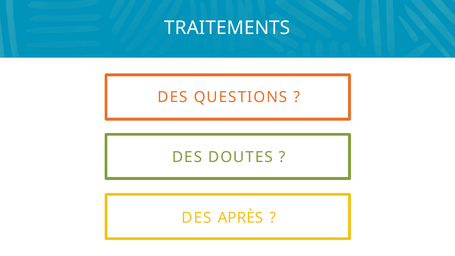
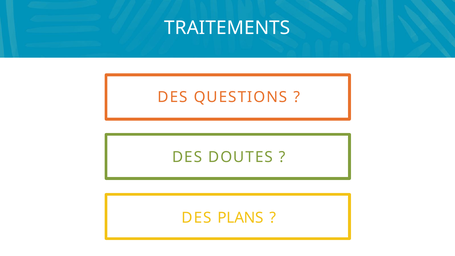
APRÈS: APRÈS -> PLANS
